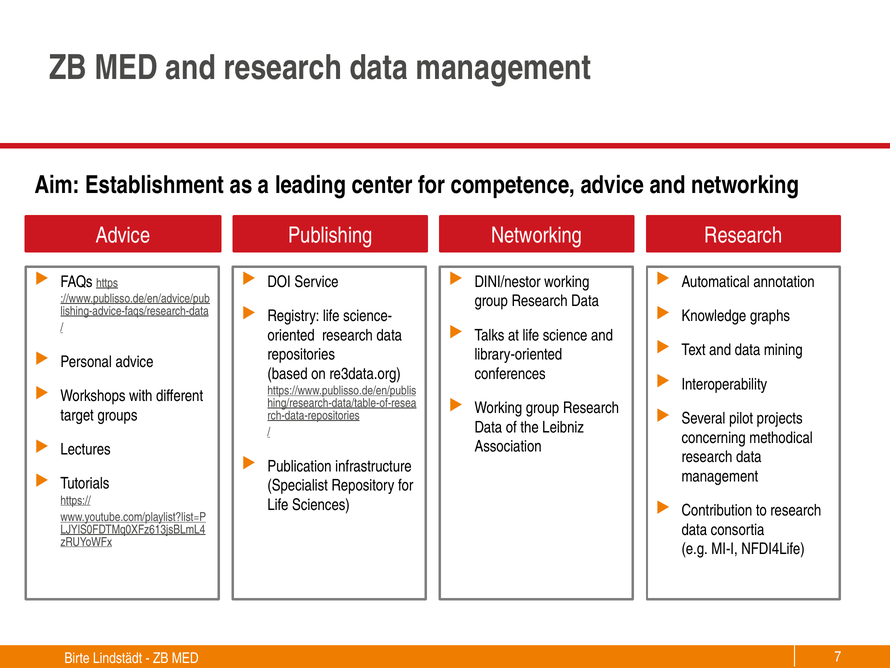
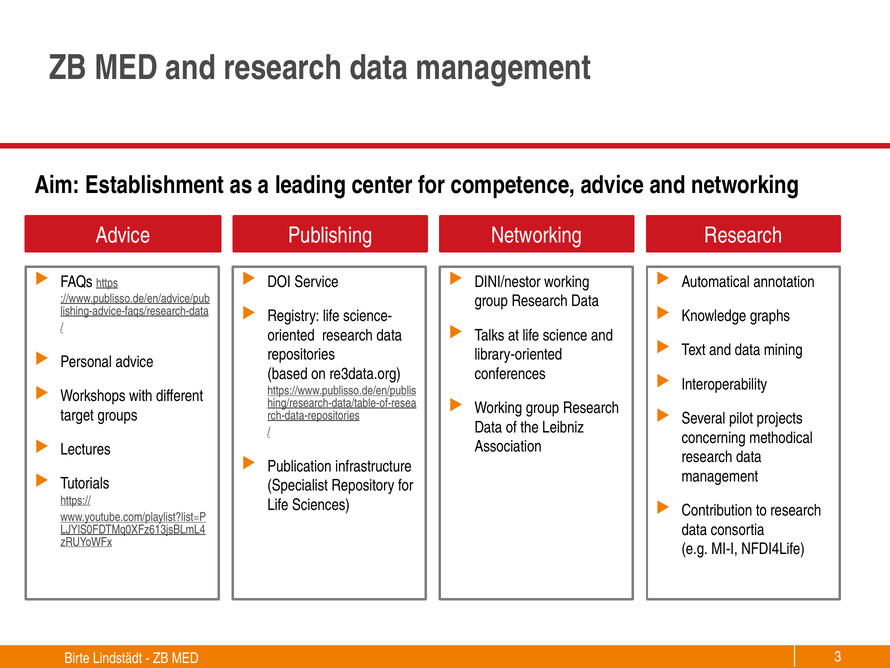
7: 7 -> 3
